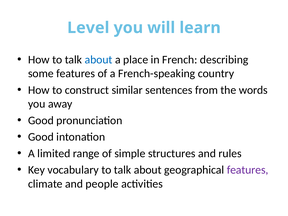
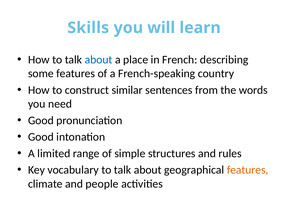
Level: Level -> Skills
away: away -> need
features at (248, 170) colour: purple -> orange
